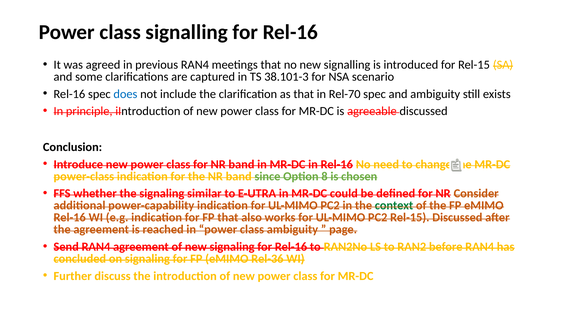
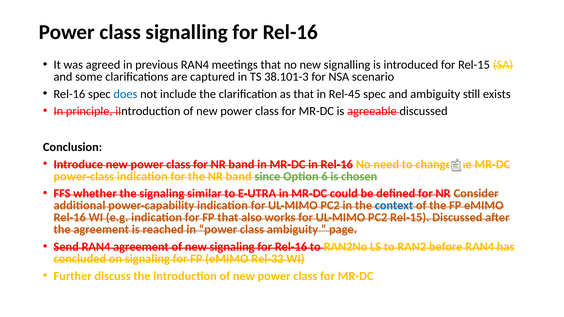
Rel-70: Rel-70 -> Rel-45
8: 8 -> 6
context colour: green -> blue
Rel-36: Rel-36 -> Rel-33
